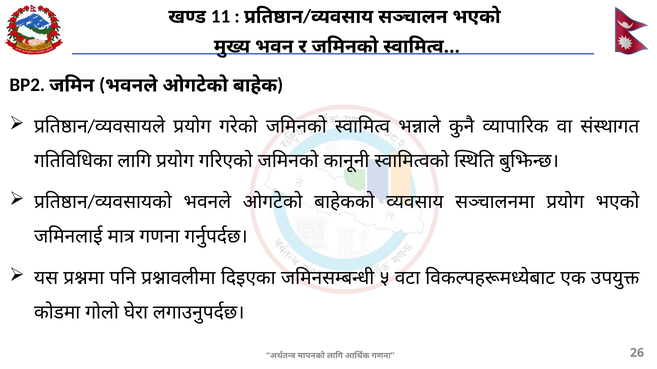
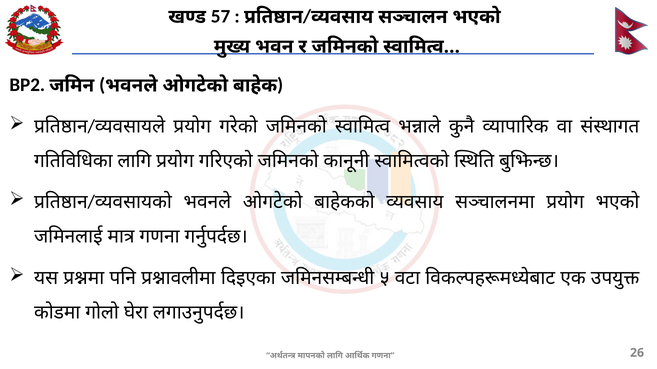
11: 11 -> 57
